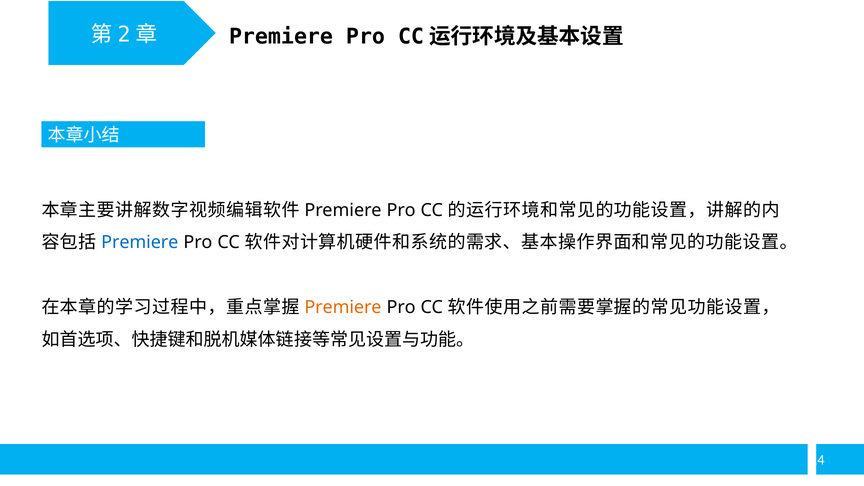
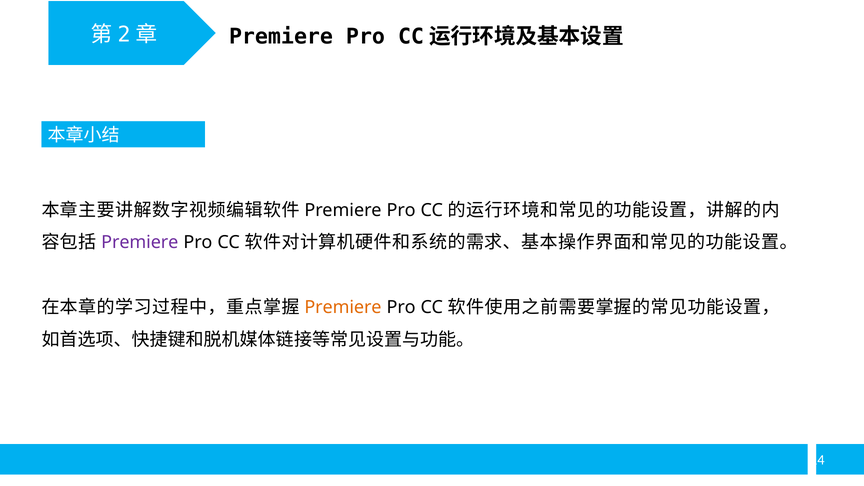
Premiere at (140, 243) colour: blue -> purple
